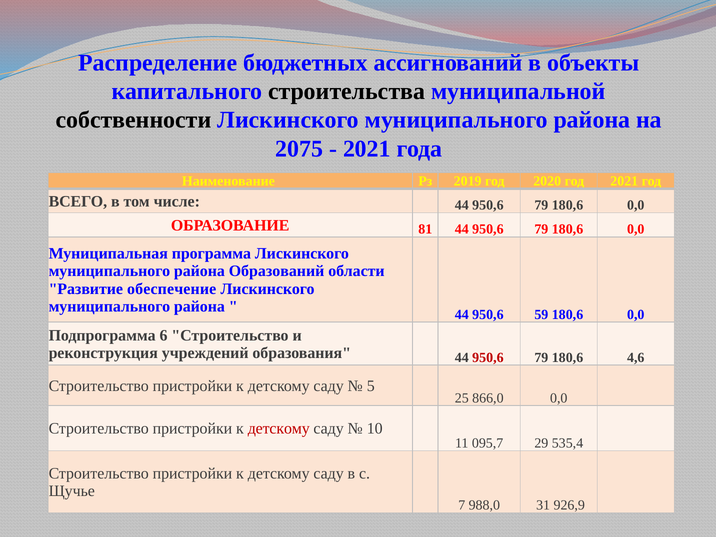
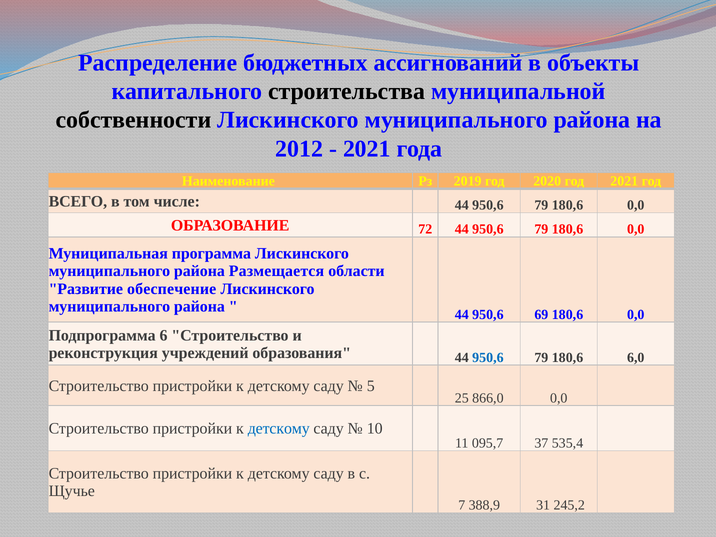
2075: 2075 -> 2012
81: 81 -> 72
Образований: Образований -> Размещается
59: 59 -> 69
950,6 at (488, 358) colour: red -> blue
4,6: 4,6 -> 6,0
детскому at (279, 429) colour: red -> blue
29: 29 -> 37
988,0: 988,0 -> 388,9
926,9: 926,9 -> 245,2
